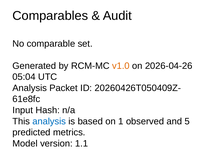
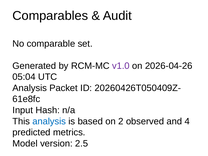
v1.0 colour: orange -> purple
1: 1 -> 2
5: 5 -> 4
1.1: 1.1 -> 2.5
